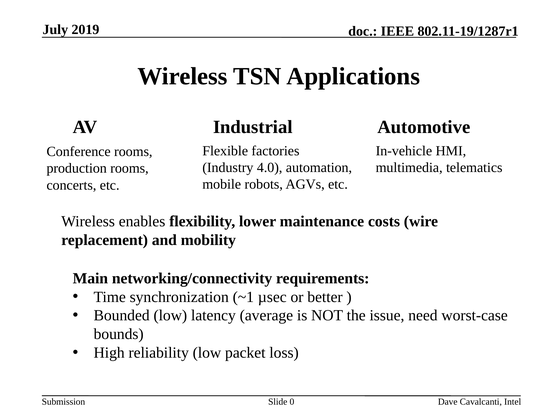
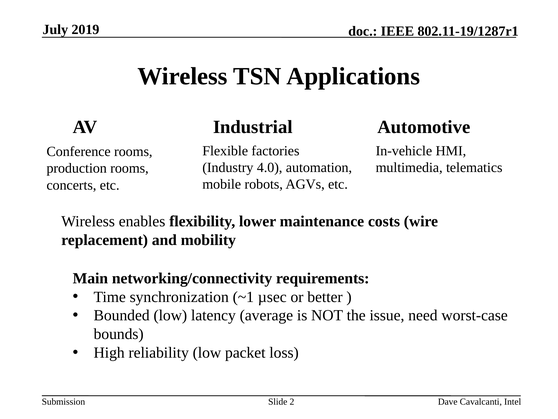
0: 0 -> 2
